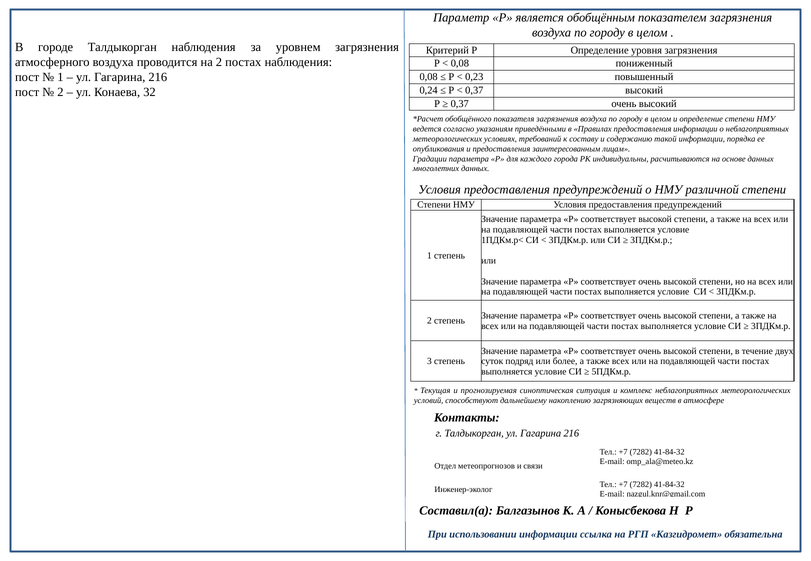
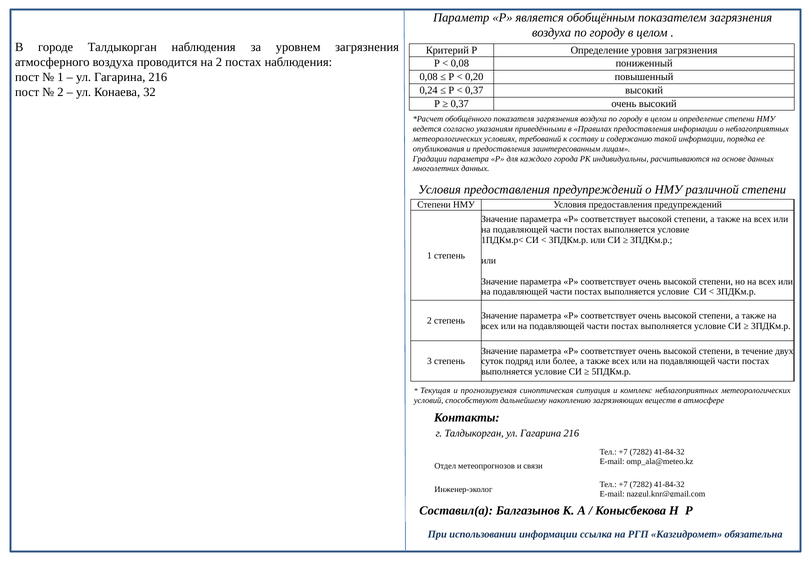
0,23: 0,23 -> 0,20
